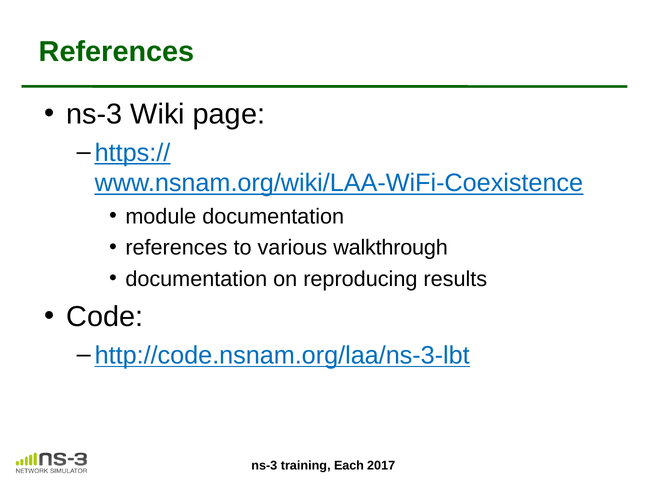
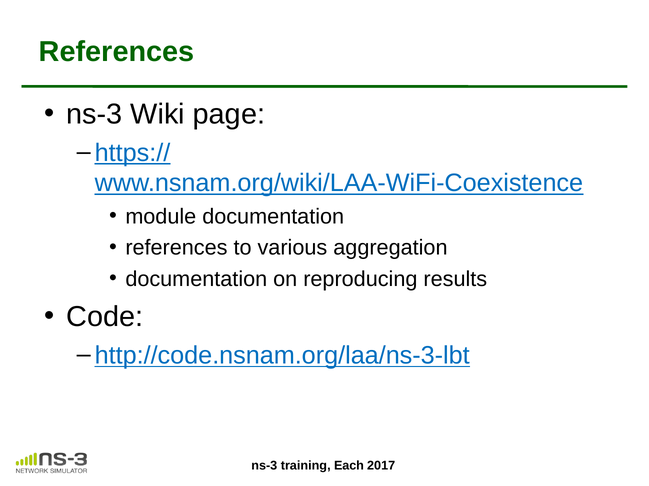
walkthrough: walkthrough -> aggregation
